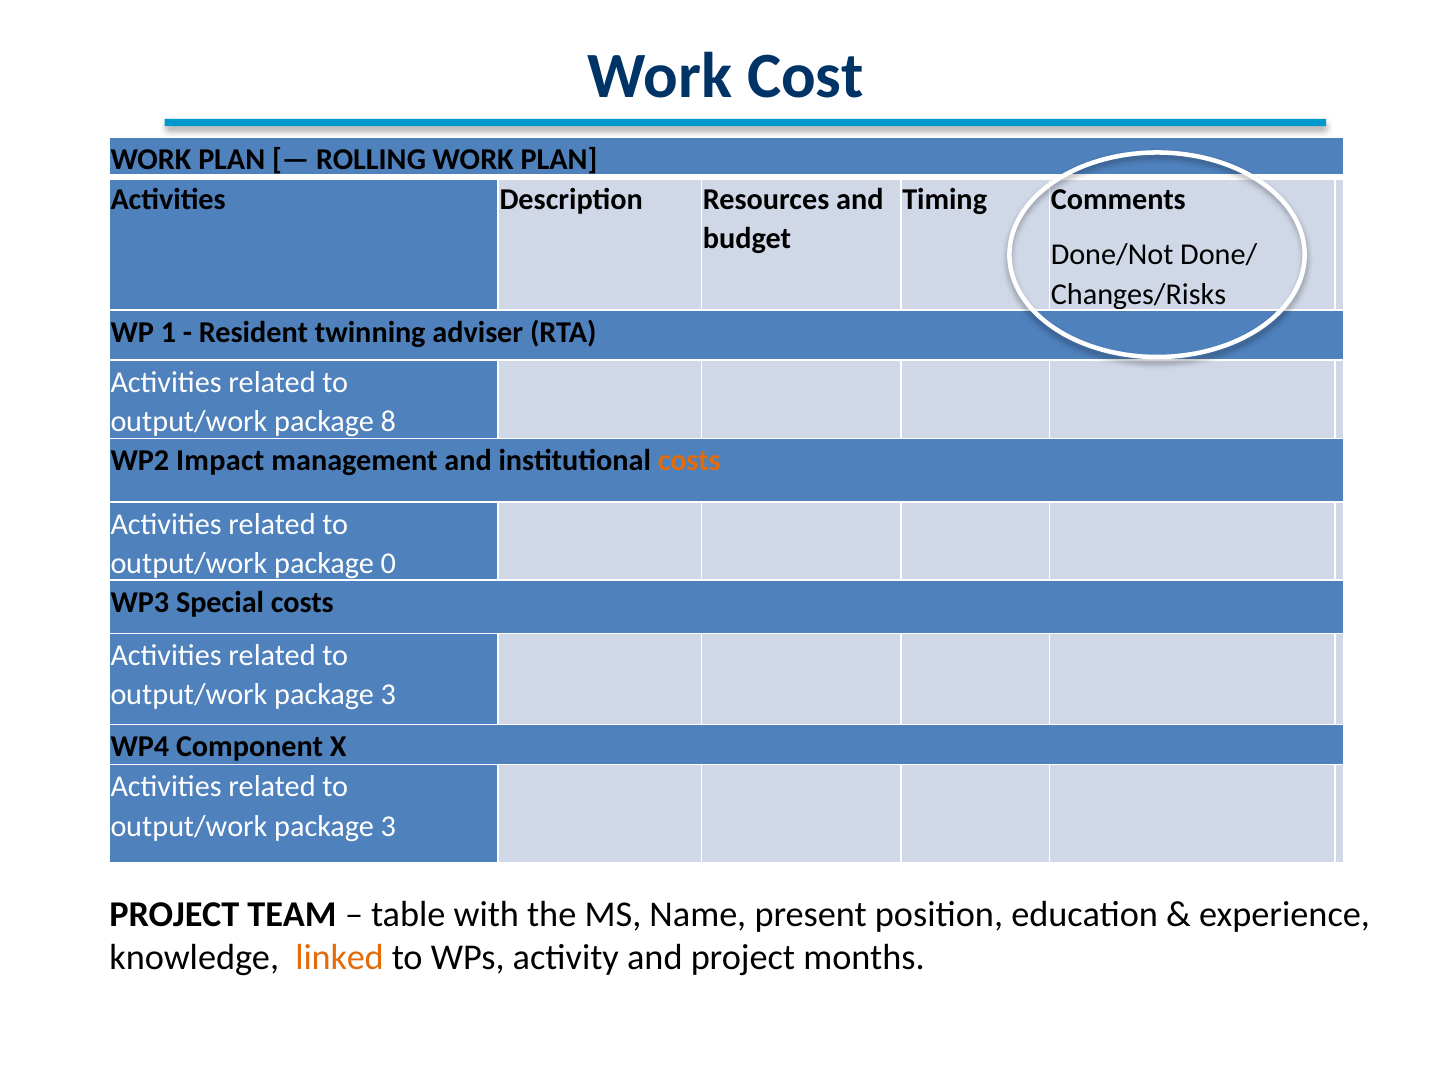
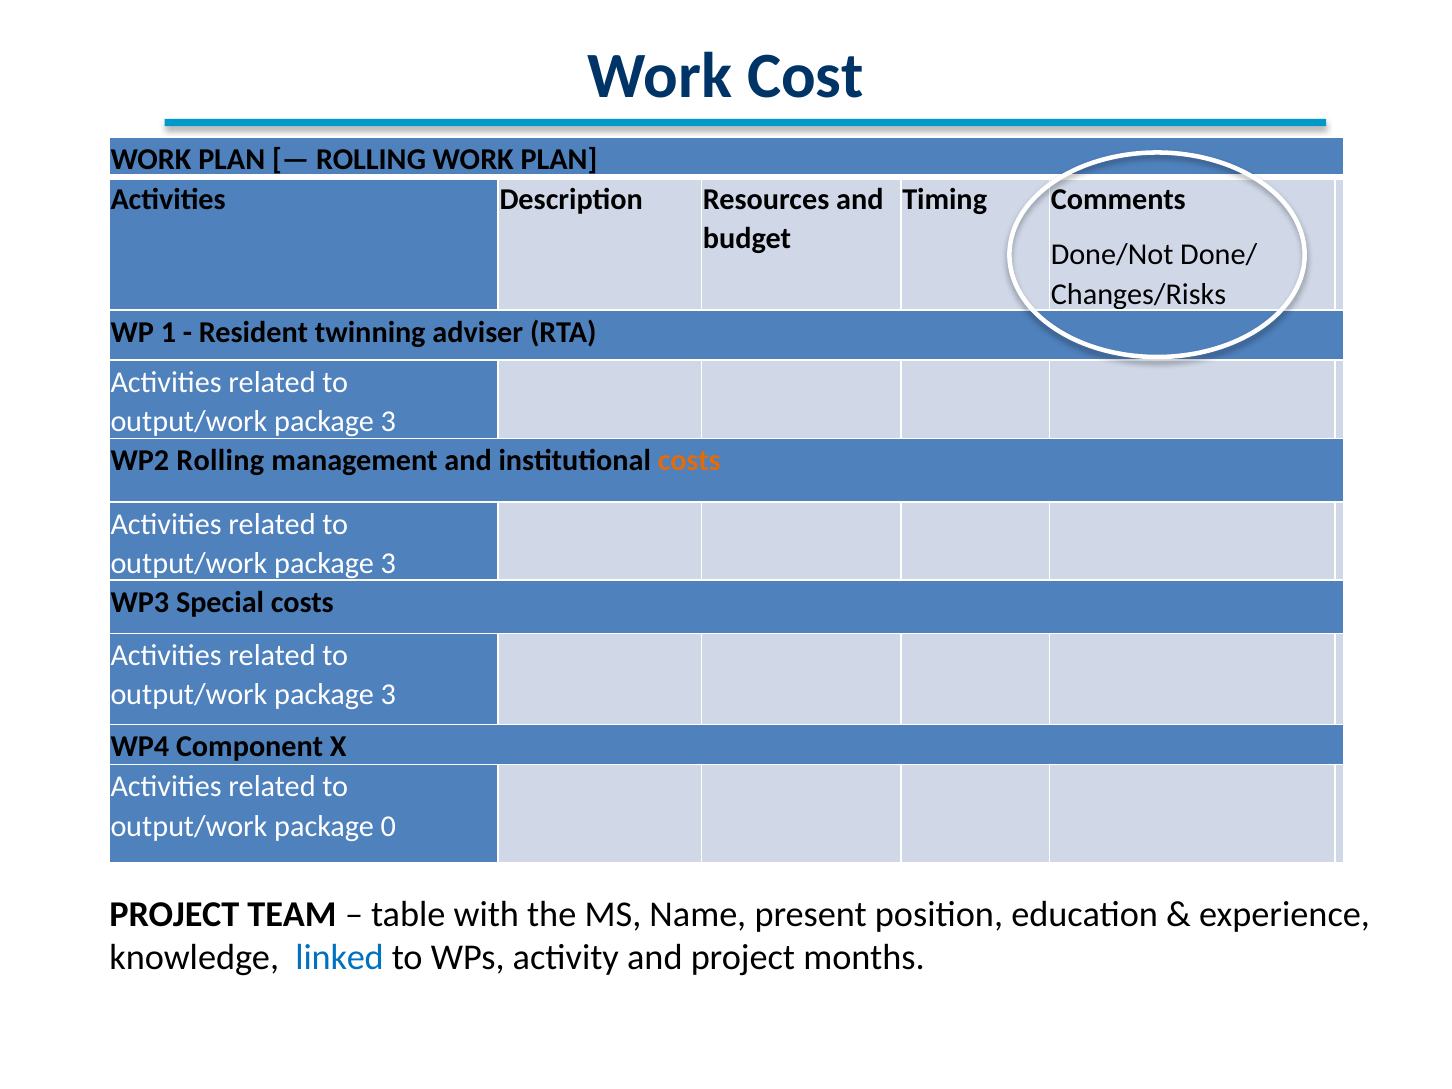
8 at (388, 422): 8 -> 3
WP2 Impact: Impact -> Rolling
0 at (388, 563): 0 -> 3
3 at (388, 826): 3 -> 0
linked colour: orange -> blue
